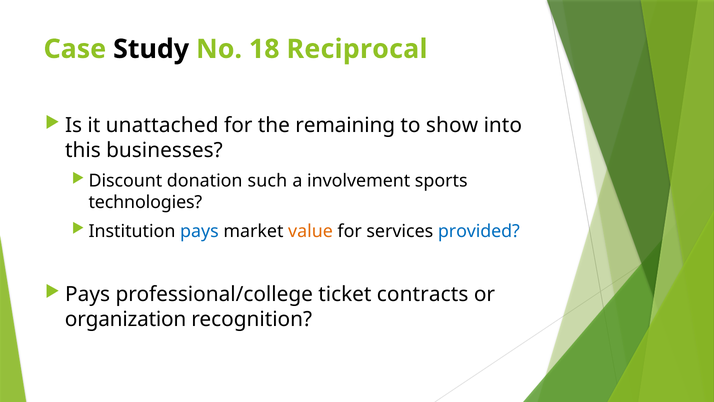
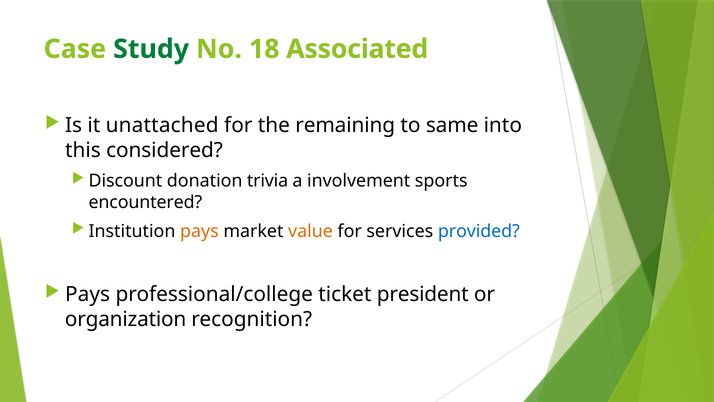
Study colour: black -> green
Reciprocal: Reciprocal -> Associated
show: show -> same
businesses: businesses -> considered
such: such -> trivia
technologies: technologies -> encountered
pays at (199, 231) colour: blue -> orange
contracts: contracts -> president
